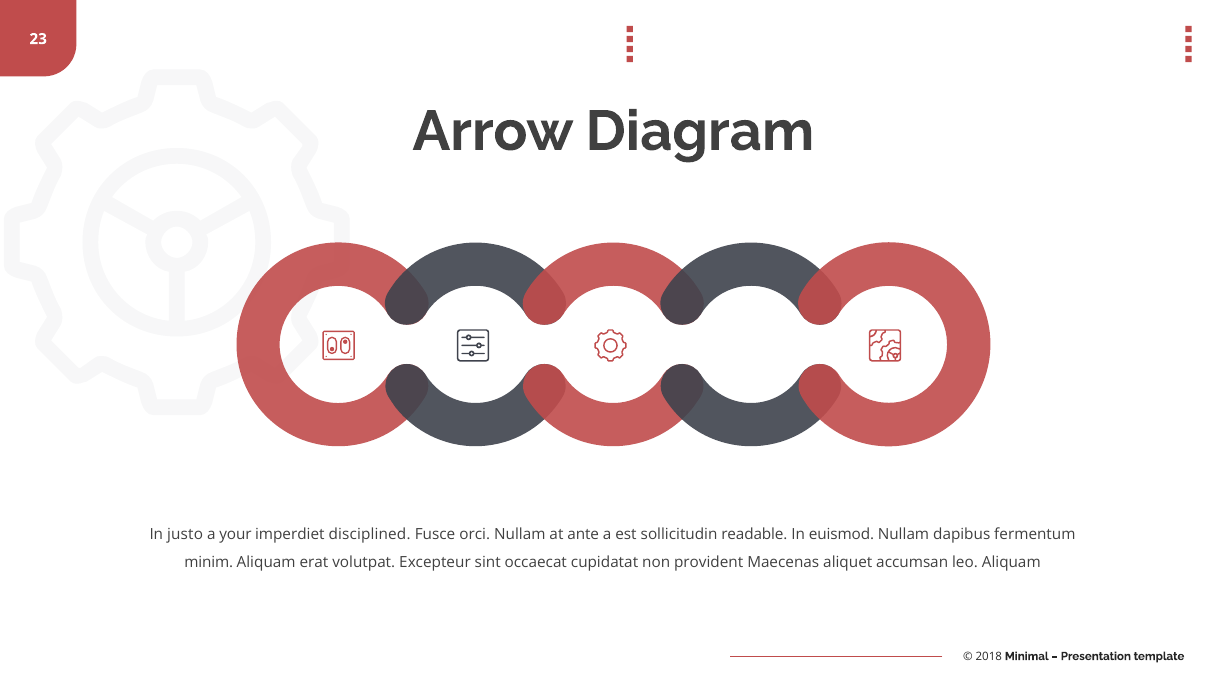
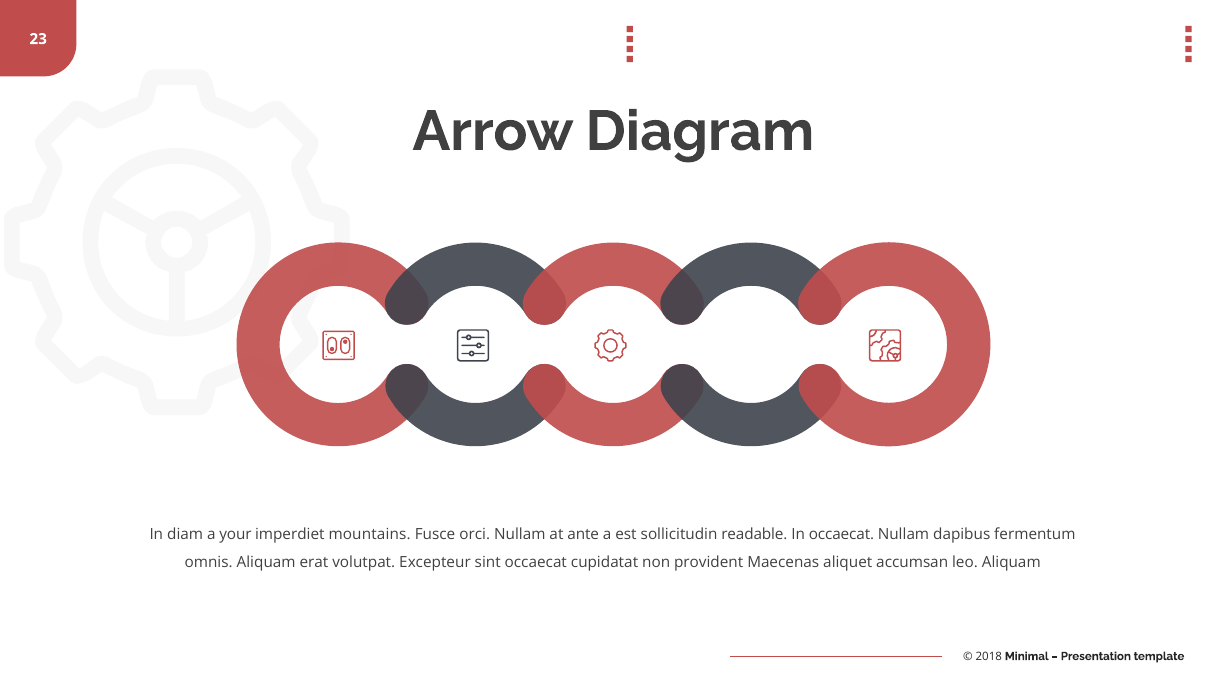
justo: justo -> diam
disciplined: disciplined -> mountains
In euismod: euismod -> occaecat
minim: minim -> omnis
